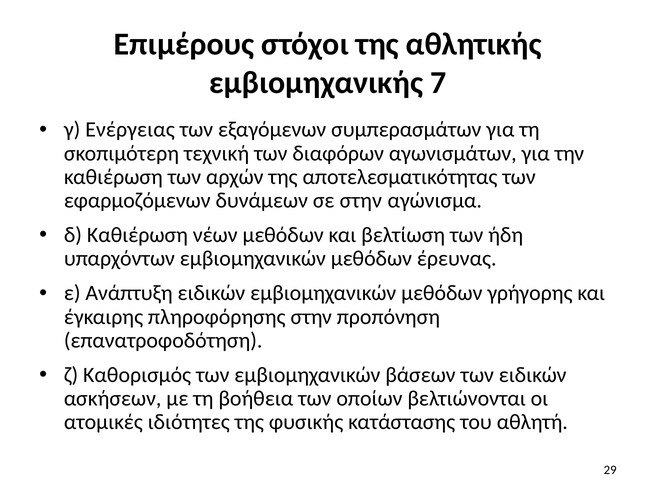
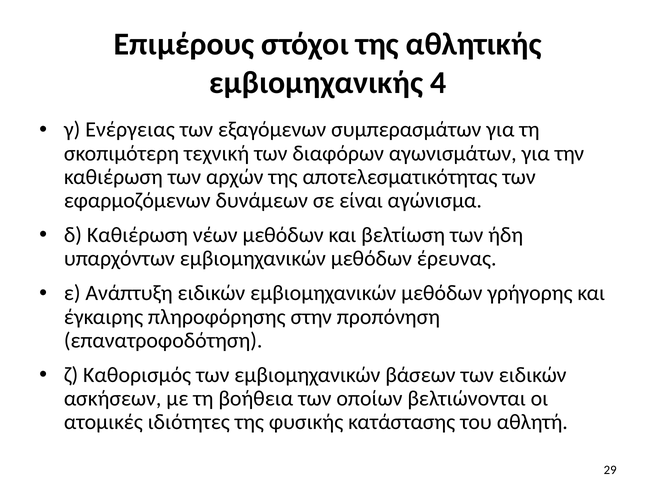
7: 7 -> 4
σε στην: στην -> είναι
